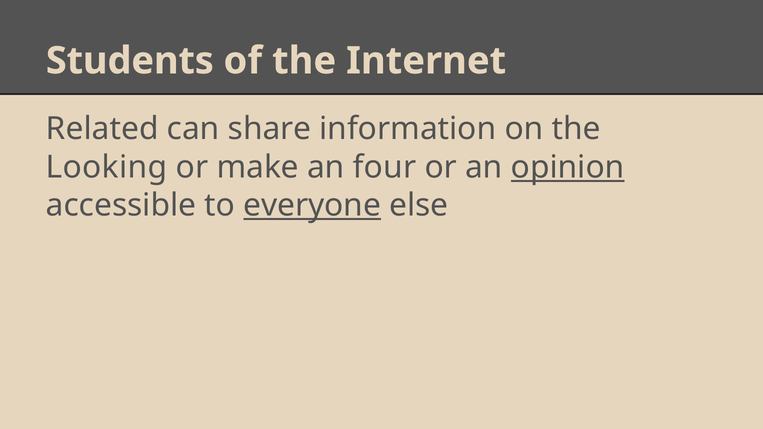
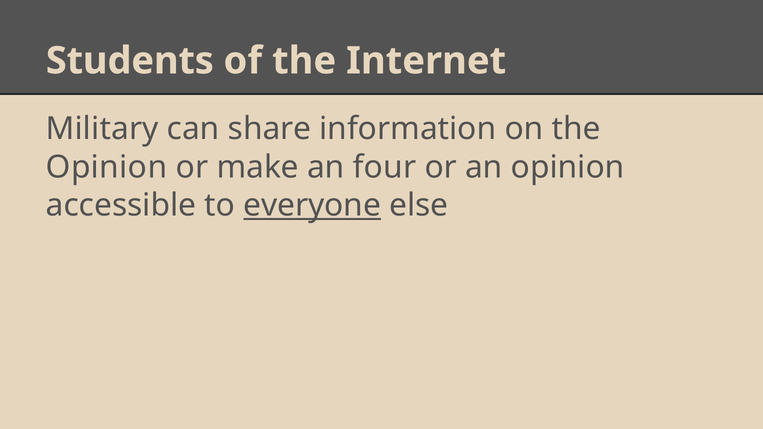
Related: Related -> Military
Looking at (107, 167): Looking -> Opinion
opinion at (568, 167) underline: present -> none
